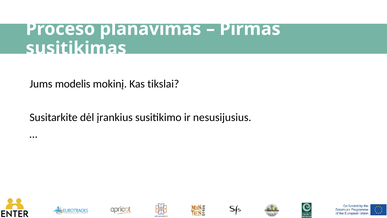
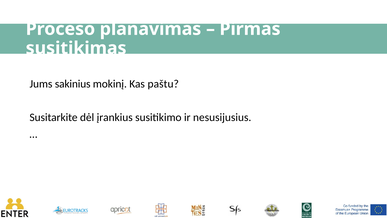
modelis: modelis -> sakinius
tikslai: tikslai -> paštu
